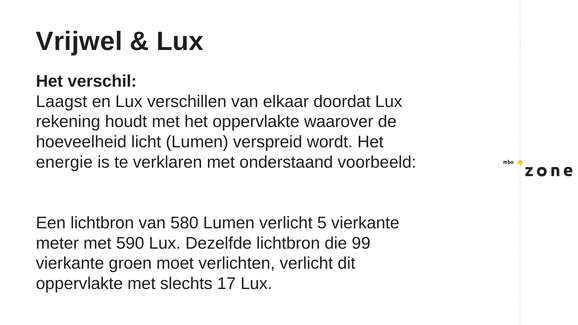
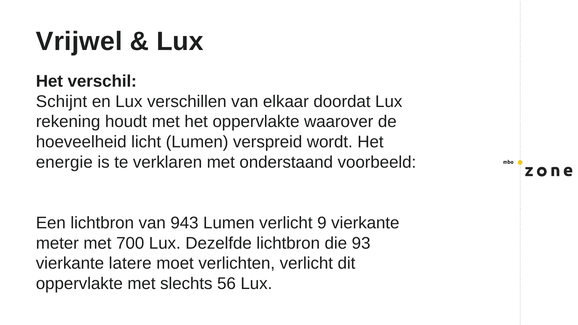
Laagst: Laagst -> Schijnt
580: 580 -> 943
5: 5 -> 9
590: 590 -> 700
99: 99 -> 93
groen: groen -> latere
17: 17 -> 56
